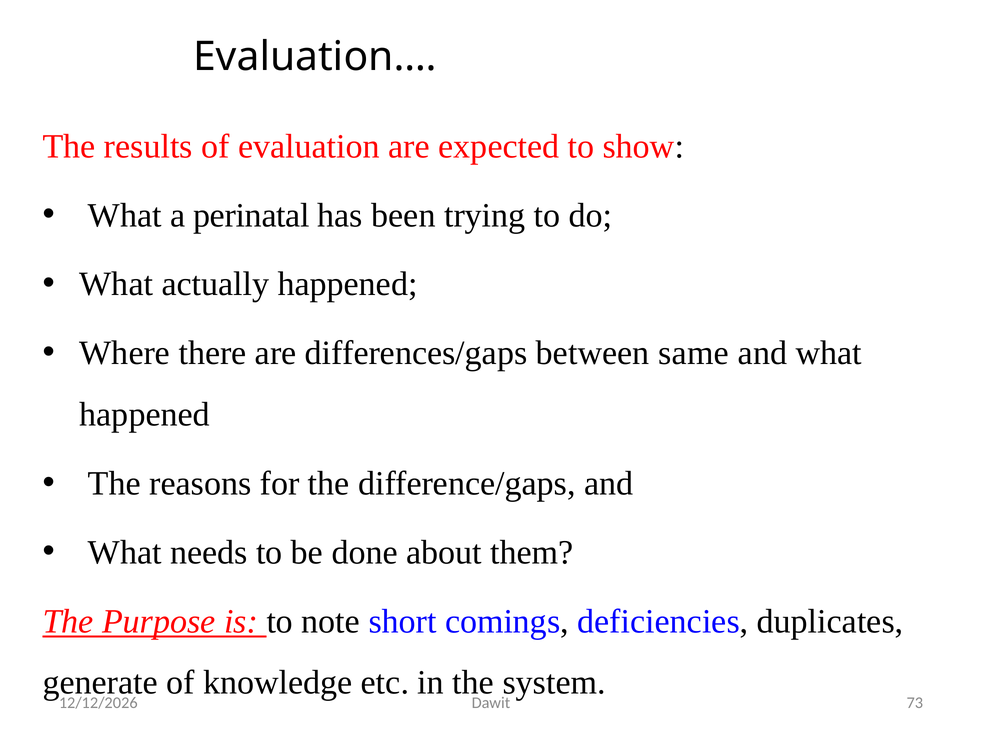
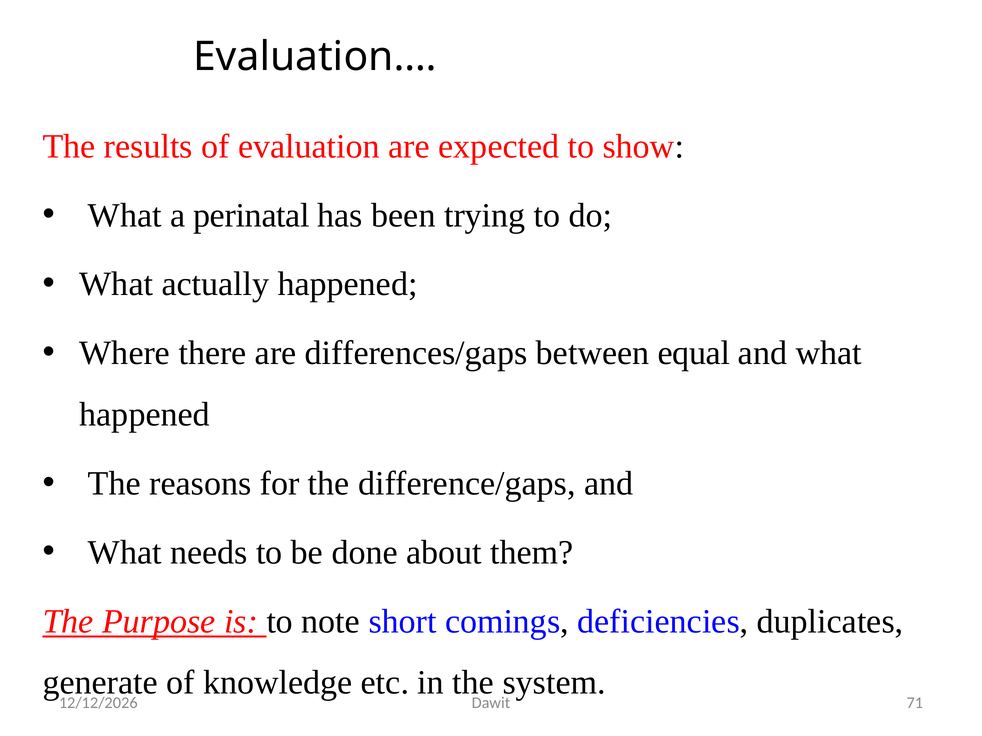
same: same -> equal
73: 73 -> 71
